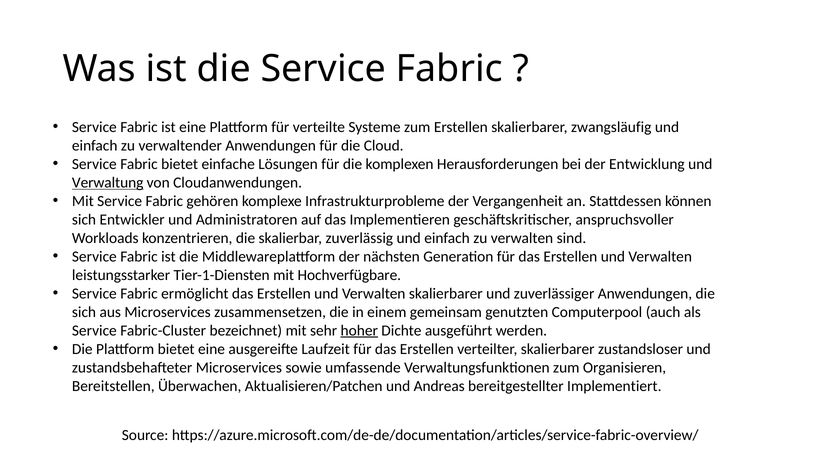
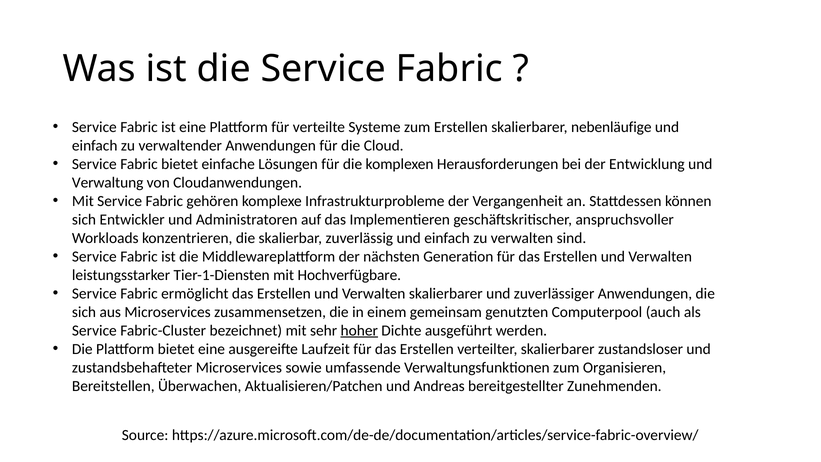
zwangsläufig: zwangsläufig -> nebenläufige
Verwaltung underline: present -> none
Implementiert: Implementiert -> Zunehmenden
